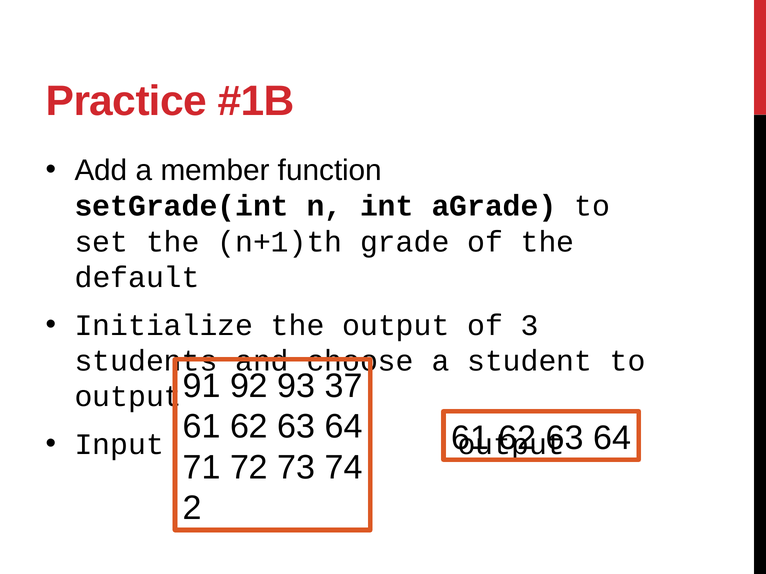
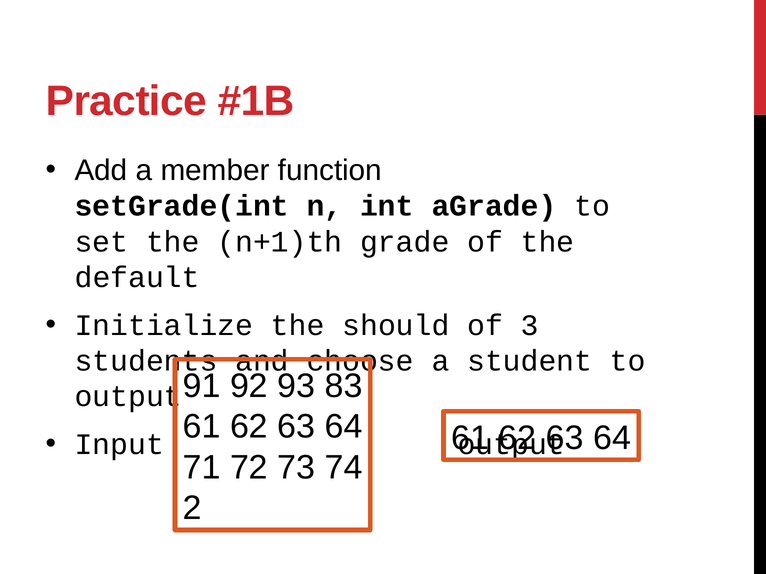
the output: output -> should
37: 37 -> 83
